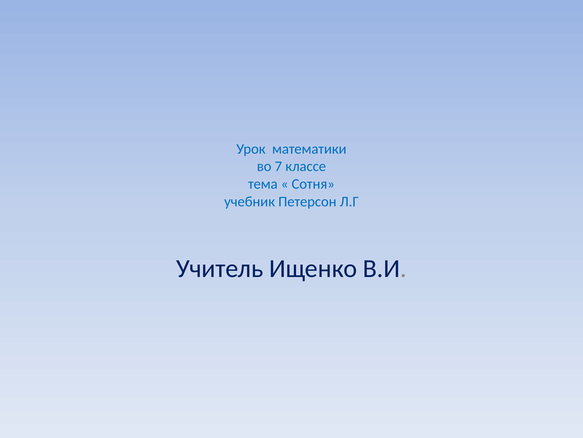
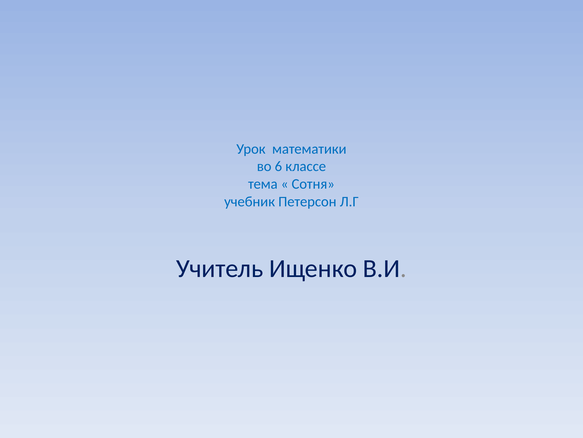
7: 7 -> 6
